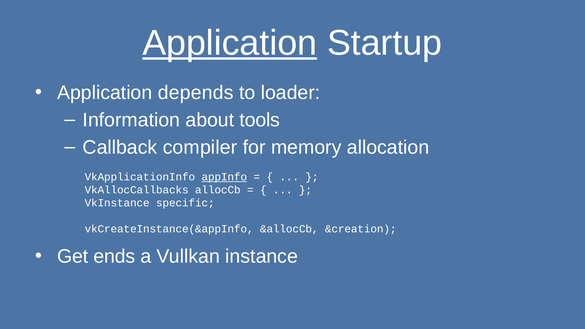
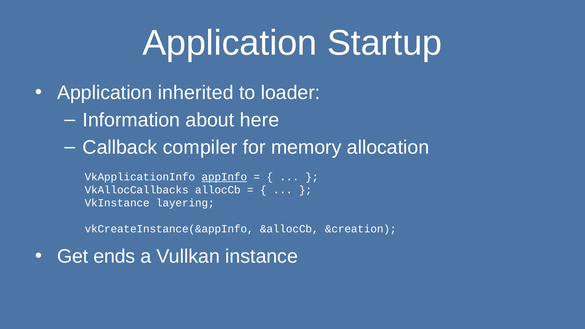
Application at (230, 43) underline: present -> none
depends: depends -> inherited
tools: tools -> here
specific: specific -> layering
